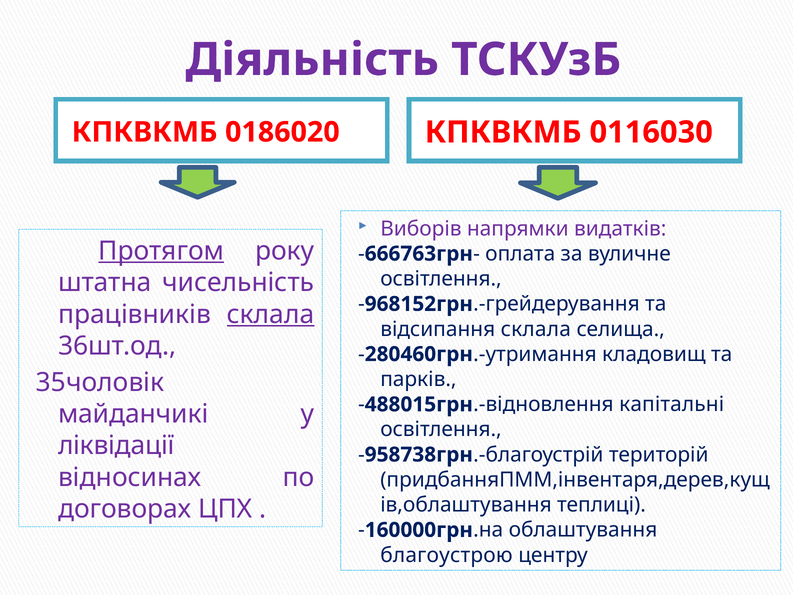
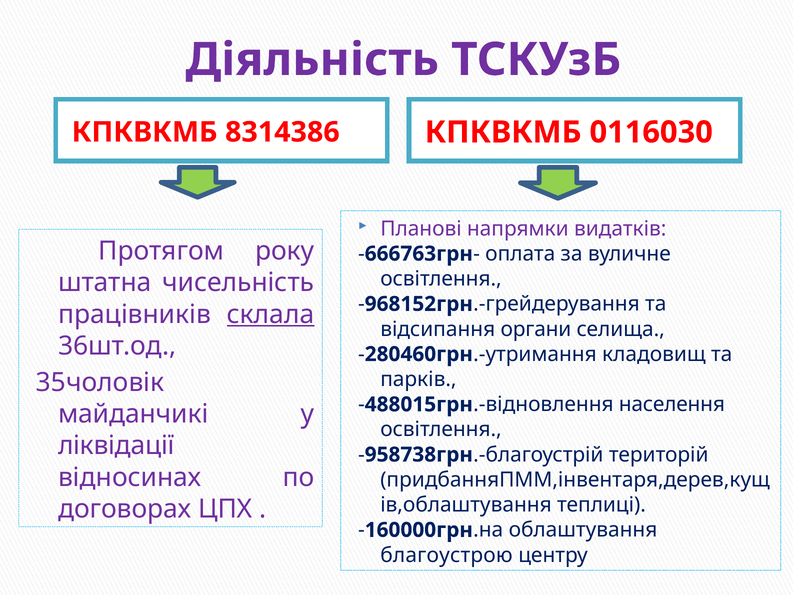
0186020: 0186020 -> 8314386
Виборів: Виборів -> Планові
Протягом underline: present -> none
відсипання склала: склала -> органи
капітальні: капітальні -> населення
